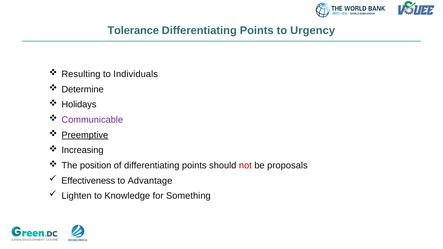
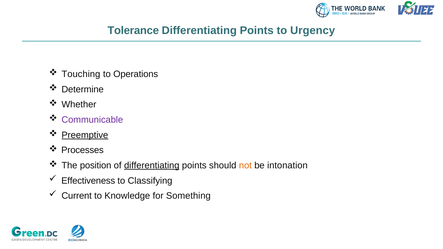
Resulting: Resulting -> Touching
Individuals: Individuals -> Operations
Holidays: Holidays -> Whether
Increasing: Increasing -> Processes
differentiating at (152, 166) underline: none -> present
not colour: red -> orange
proposals: proposals -> intonation
Advantage: Advantage -> Classifying
Lighten: Lighten -> Current
